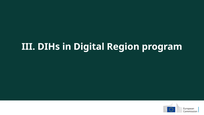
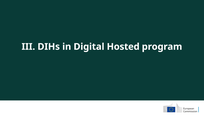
Region: Region -> Hosted
